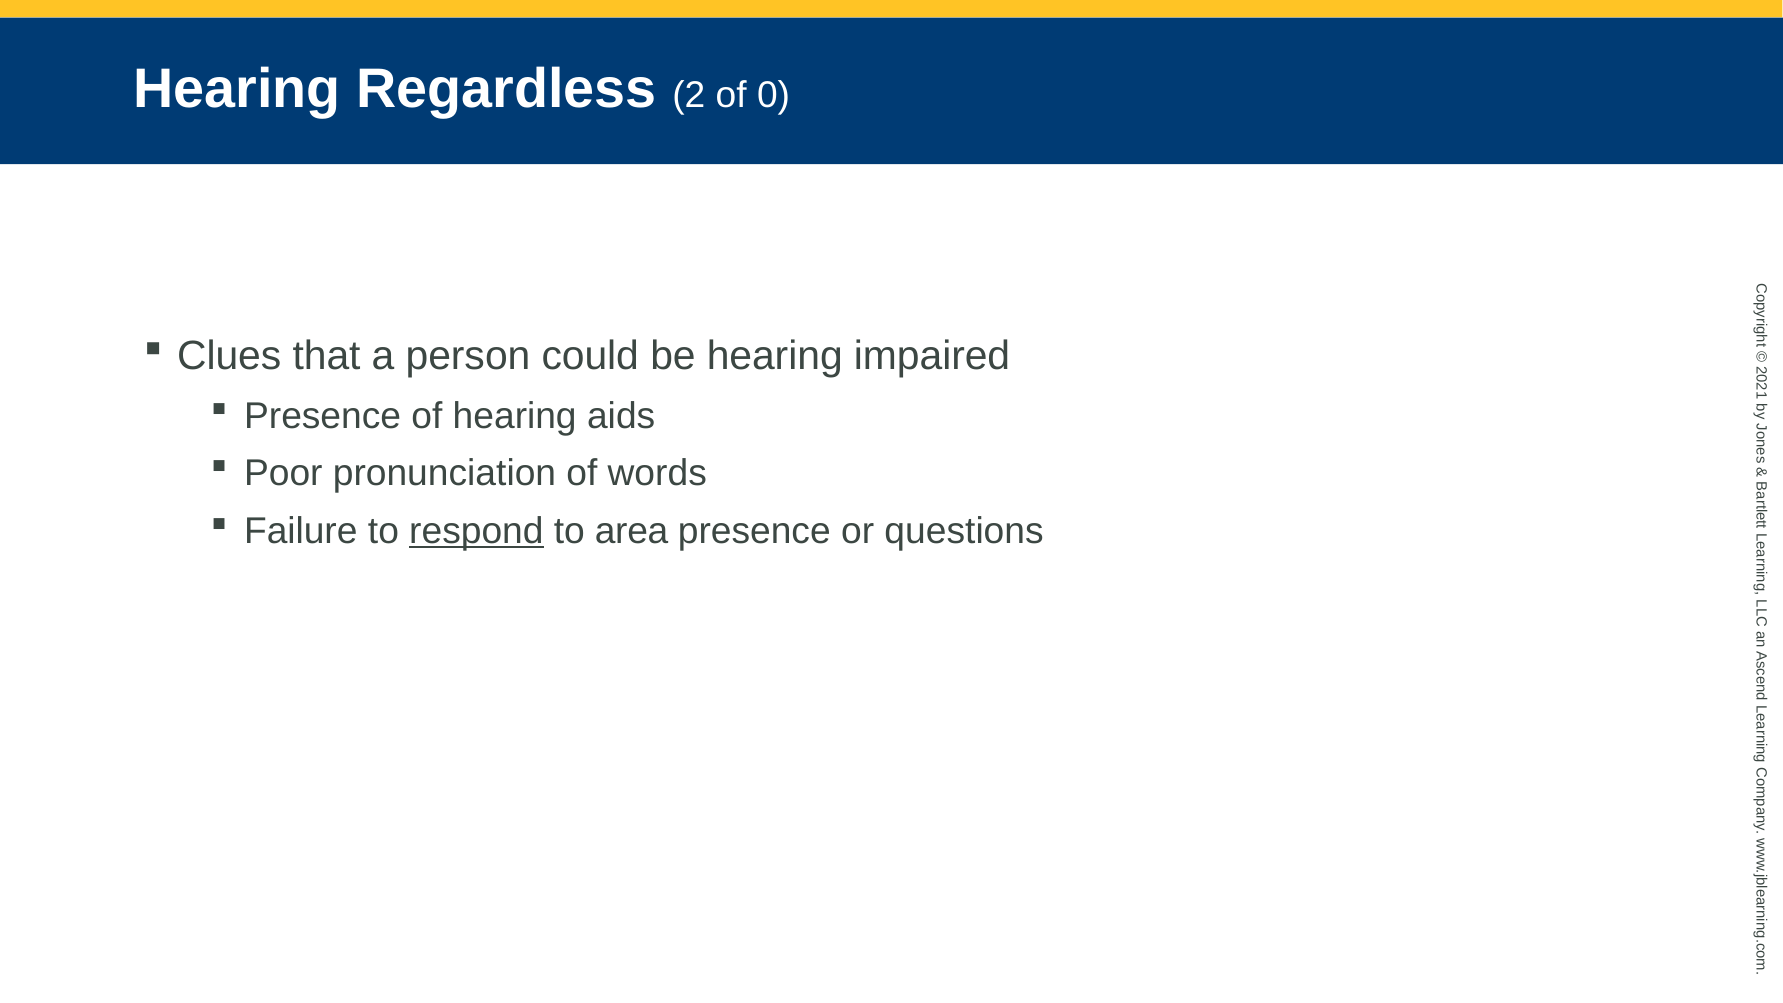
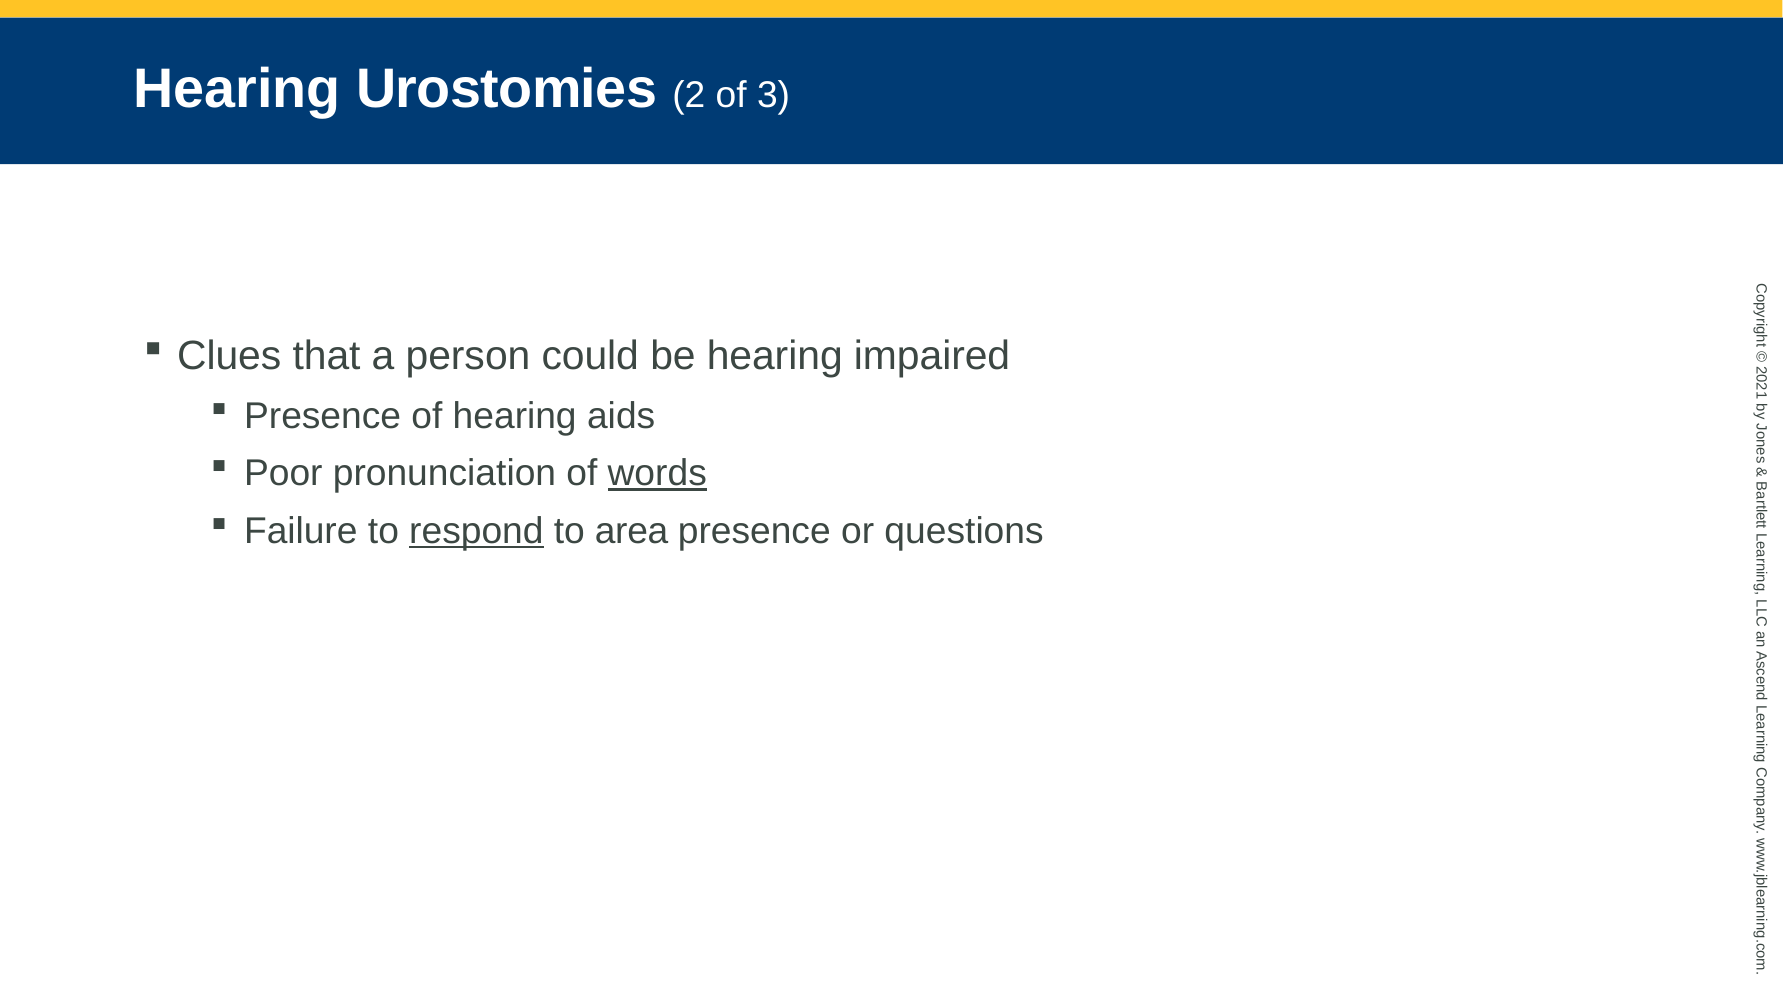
Regardless: Regardless -> Urostomies
of 0: 0 -> 3
words underline: none -> present
